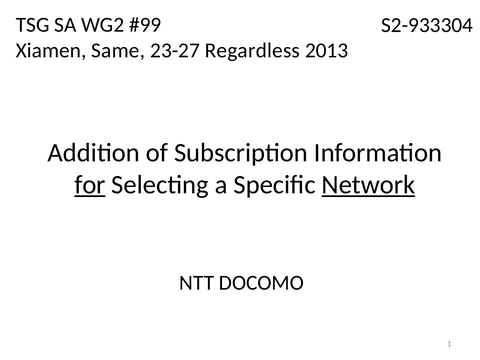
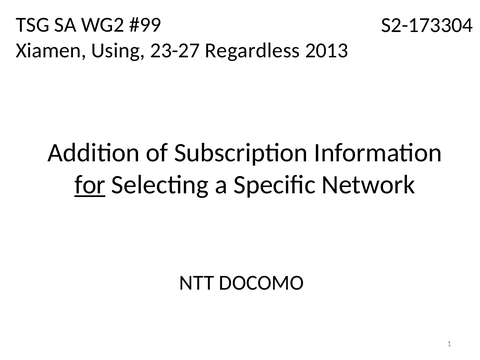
S2-933304: S2-933304 -> S2-173304
Same: Same -> Using
Network underline: present -> none
